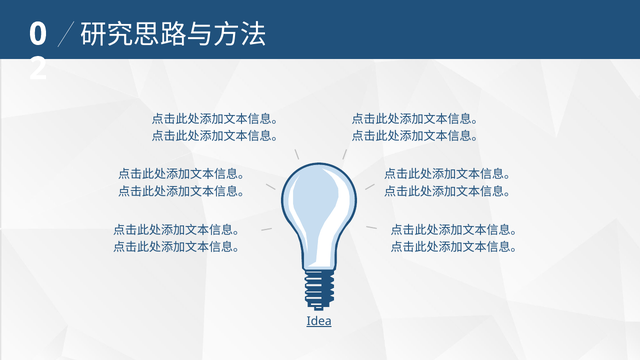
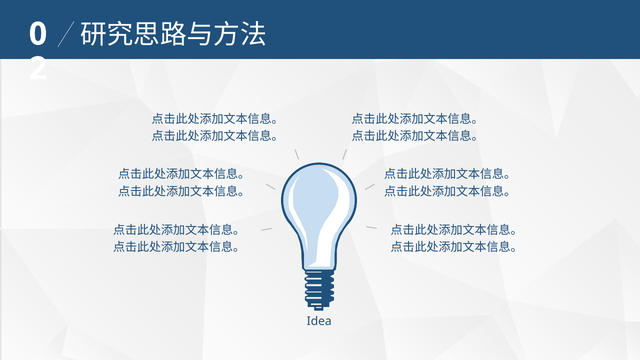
Idea underline: present -> none
